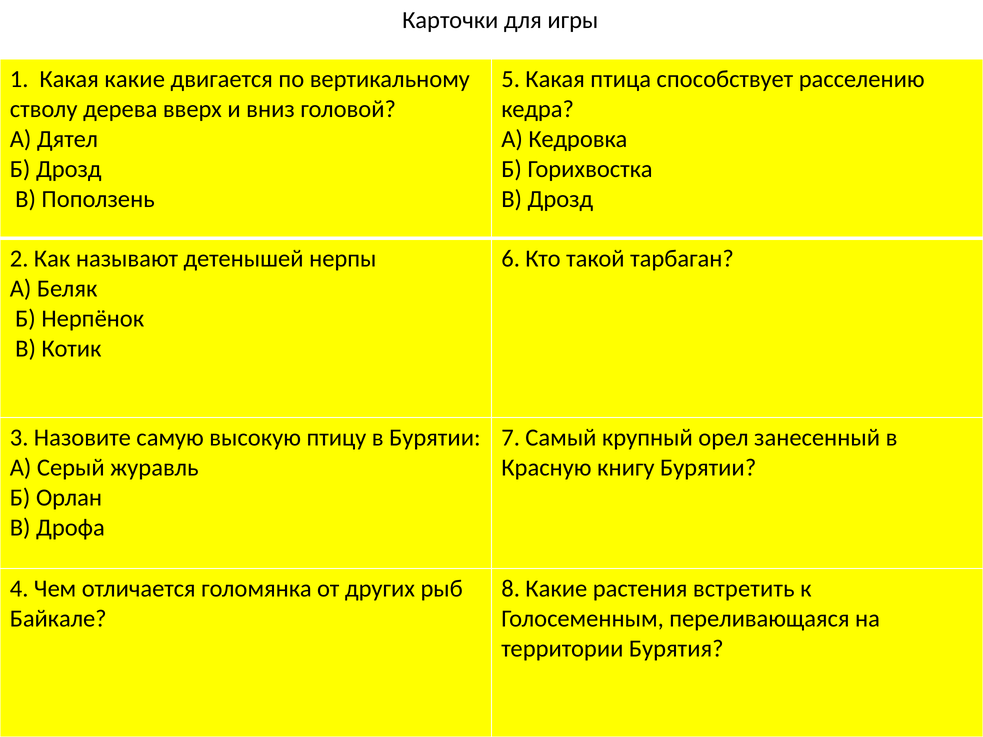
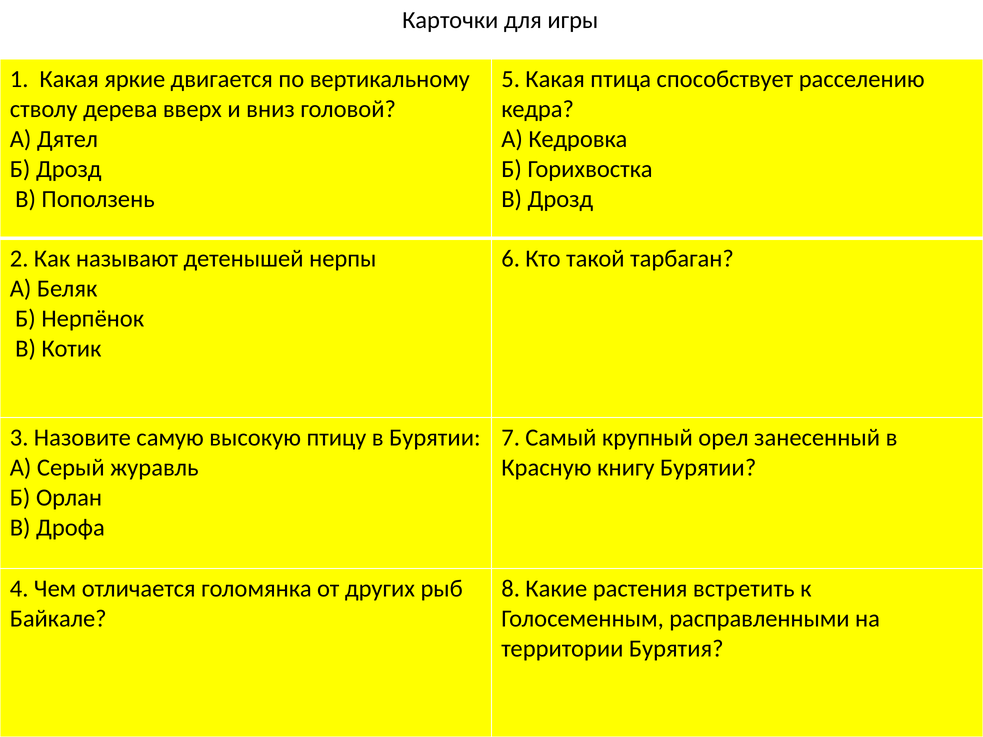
Какая какие: какие -> яркие
переливающаяся: переливающаяся -> расправленными
